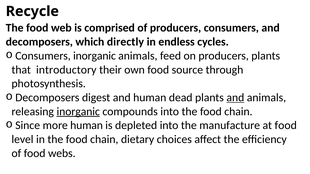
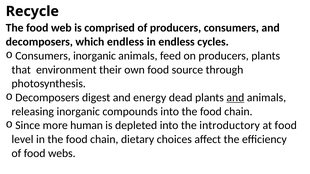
which directly: directly -> endless
introductory: introductory -> environment
and human: human -> energy
inorganic at (78, 112) underline: present -> none
manufacture: manufacture -> introductory
